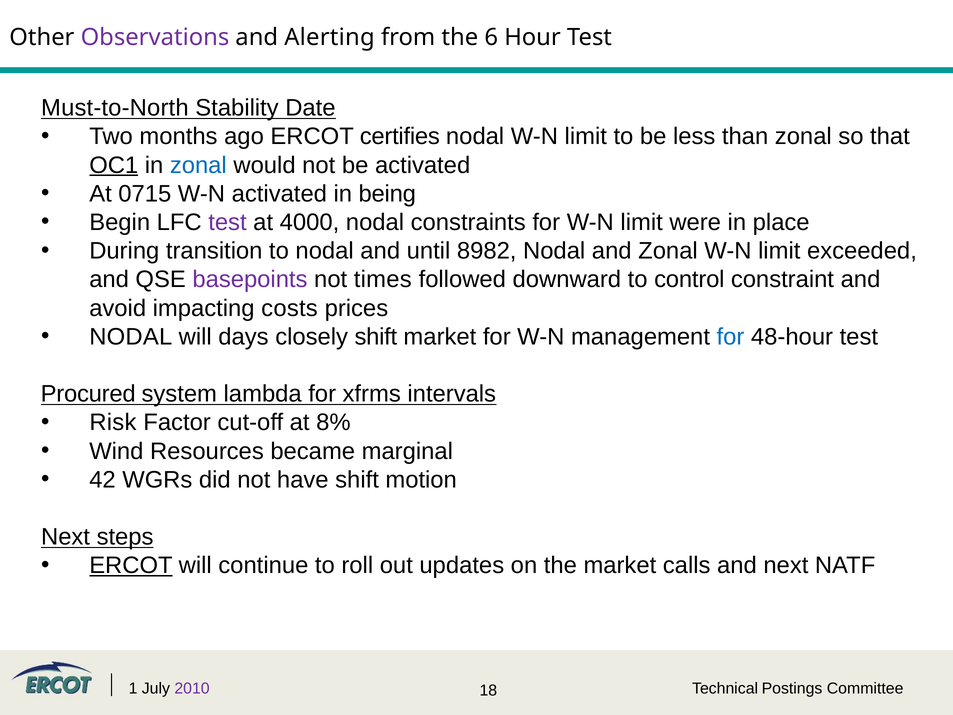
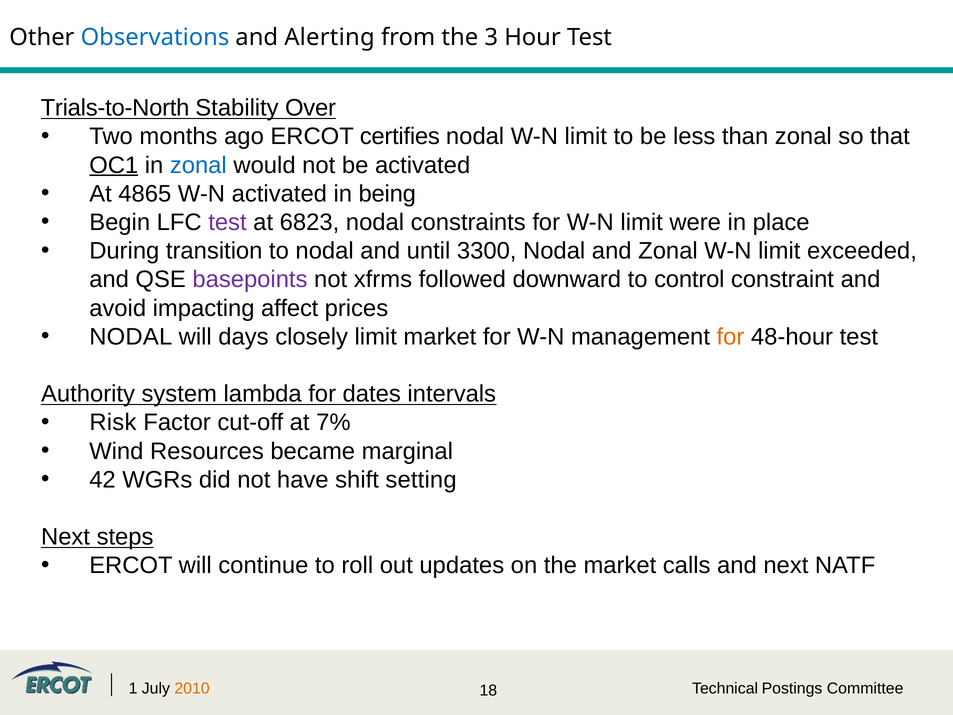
Observations colour: purple -> blue
6: 6 -> 3
Must-to-North: Must-to-North -> Trials-to-North
Date: Date -> Over
0715: 0715 -> 4865
4000: 4000 -> 6823
8982: 8982 -> 3300
times: times -> xfrms
costs: costs -> affect
closely shift: shift -> limit
for at (730, 337) colour: blue -> orange
Procured: Procured -> Authority
xfrms: xfrms -> dates
8%: 8% -> 7%
motion: motion -> setting
ERCOT at (131, 565) underline: present -> none
2010 colour: purple -> orange
